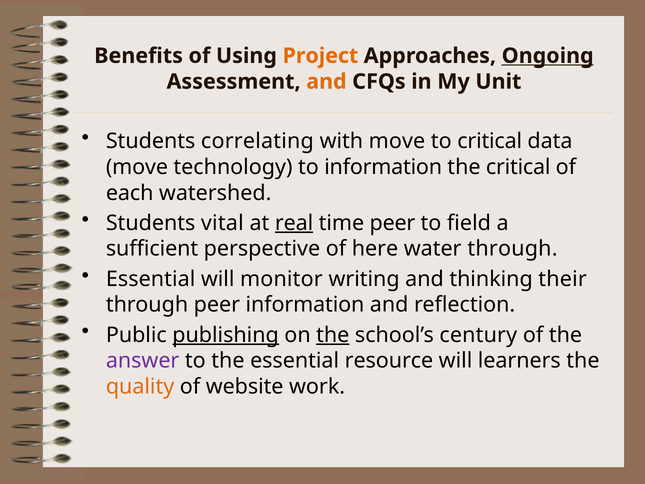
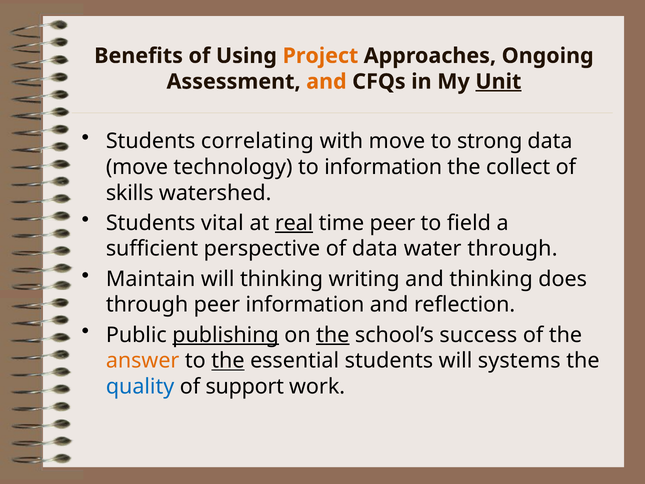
Ongoing underline: present -> none
Unit underline: none -> present
to critical: critical -> strong
the critical: critical -> collect
each: each -> skills
of here: here -> data
Essential at (151, 279): Essential -> Maintain
will monitor: monitor -> thinking
their: their -> does
century: century -> success
answer colour: purple -> orange
the at (228, 361) underline: none -> present
essential resource: resource -> students
learners: learners -> systems
quality colour: orange -> blue
website: website -> support
